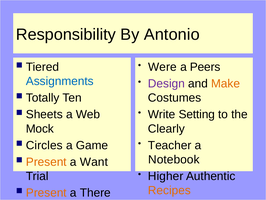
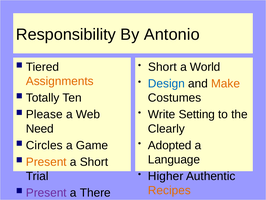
Were at (162, 67): Were -> Short
Peers: Peers -> World
Assignments colour: blue -> orange
Design colour: purple -> blue
Sheets: Sheets -> Please
Mock: Mock -> Need
Teacher: Teacher -> Adopted
Notebook: Notebook -> Language
a Want: Want -> Short
Present at (46, 192) colour: orange -> purple
